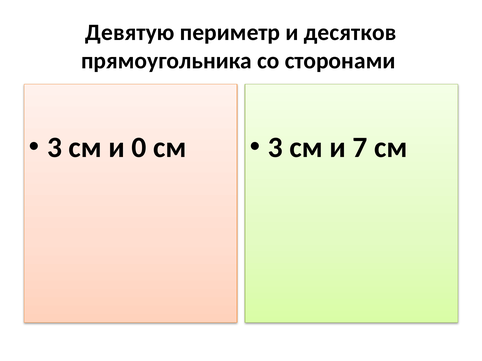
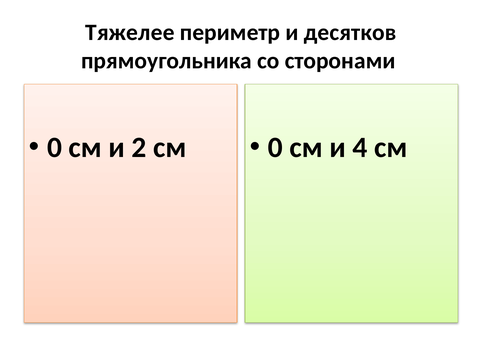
Девятую: Девятую -> Тяжелее
3 at (54, 148): 3 -> 0
0: 0 -> 2
3 at (275, 148): 3 -> 0
7: 7 -> 4
